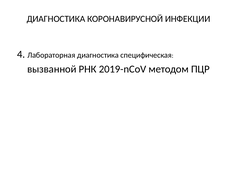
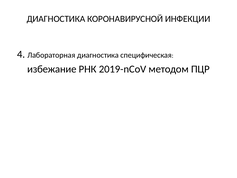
вызванной: вызванной -> избежание
